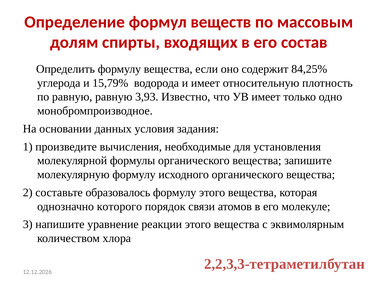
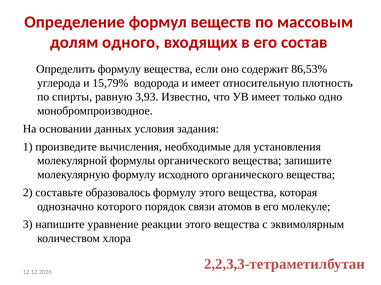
спирты: спирты -> одного
84,25%: 84,25% -> 86,53%
по равную: равную -> спирты
